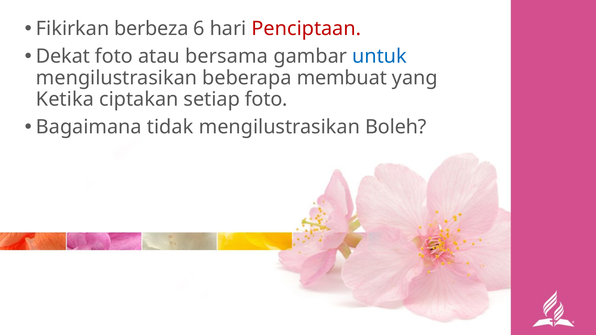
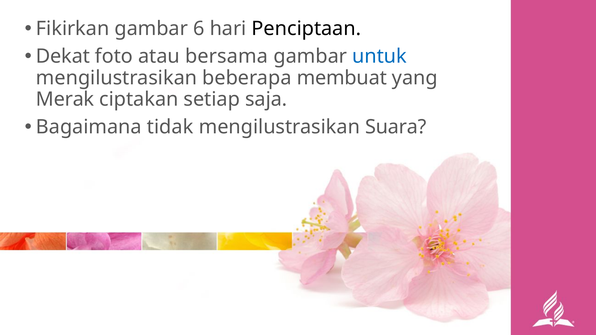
Fikirkan berbeza: berbeza -> gambar
Penciptaan colour: red -> black
Ketika: Ketika -> Merak
setiap foto: foto -> saja
Boleh: Boleh -> Suara
